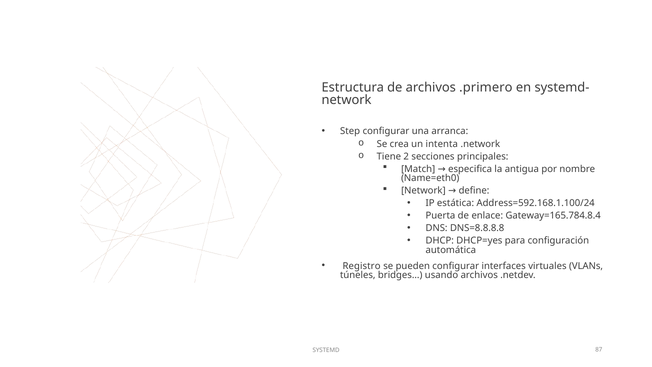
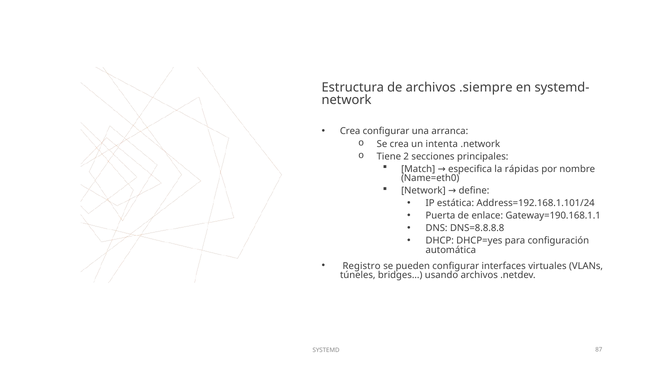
.primero: .primero -> .siempre
Step at (350, 131): Step -> Crea
antigua: antigua -> rápidas
Address=592.168.1.100/24: Address=592.168.1.100/24 -> Address=192.168.1.101/24
Gateway=165.784.8.4: Gateway=165.784.8.4 -> Gateway=190.168.1.1
